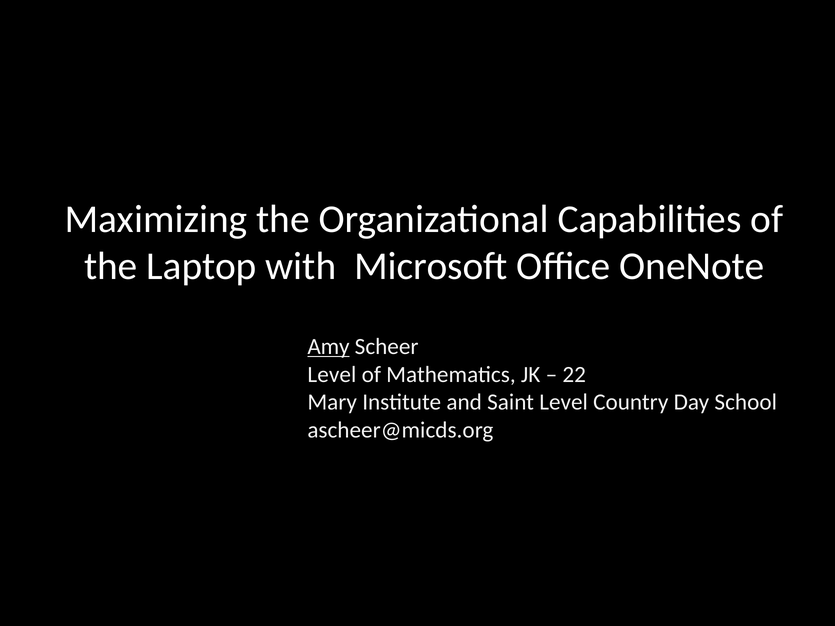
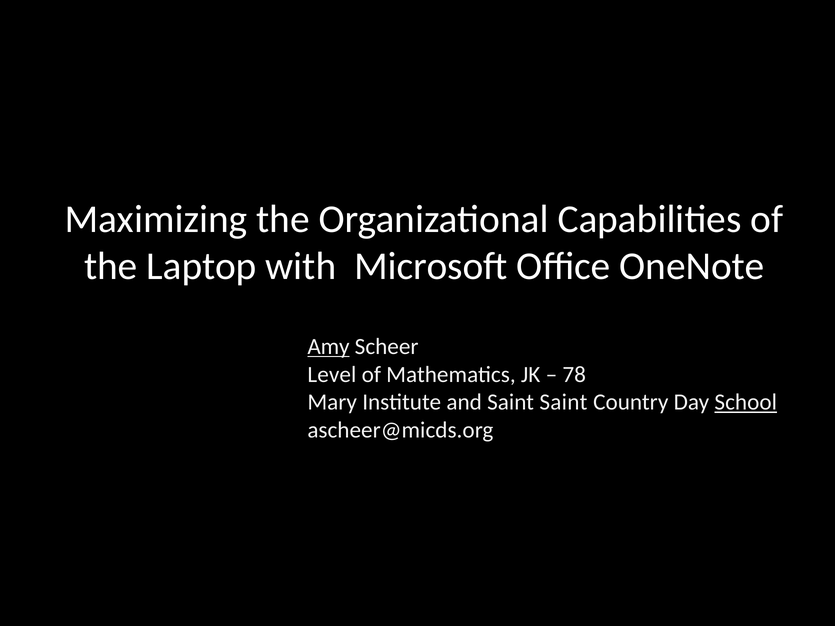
22: 22 -> 78
Saint Level: Level -> Saint
School underline: none -> present
